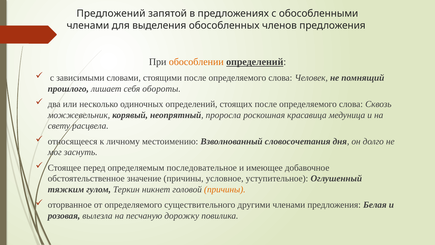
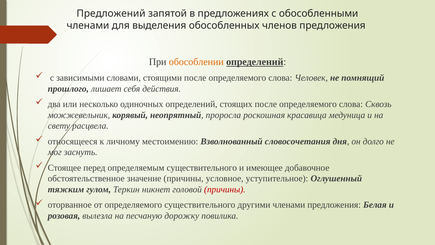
обороты: обороты -> действия
определяемым последовательное: последовательное -> существительного
причины at (225, 189) colour: orange -> red
